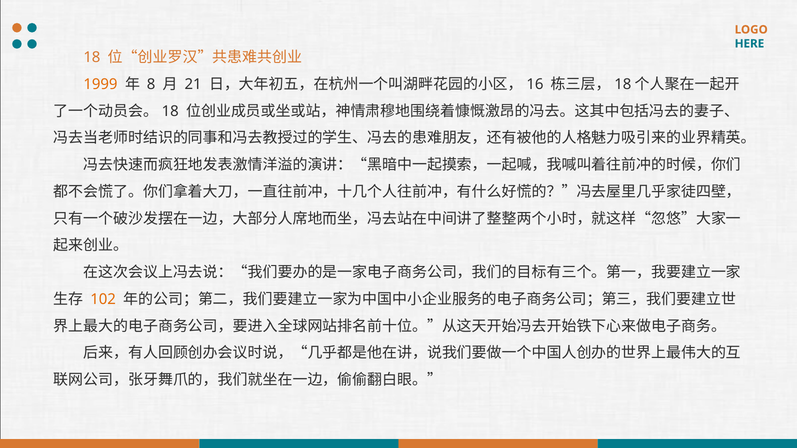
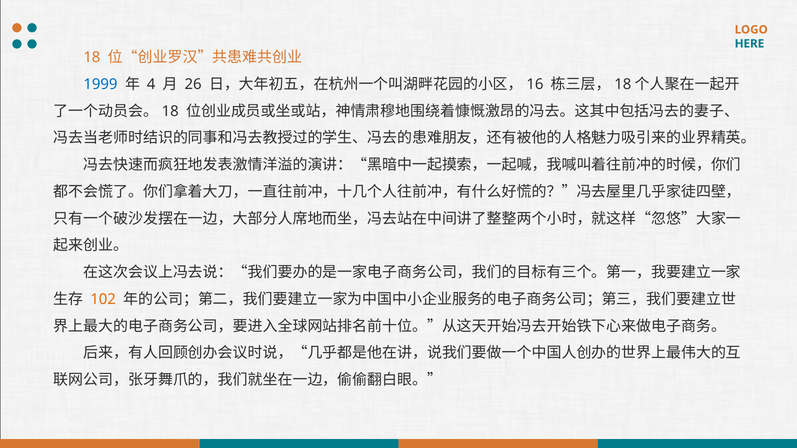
1999 colour: orange -> blue
8: 8 -> 4
21: 21 -> 26
